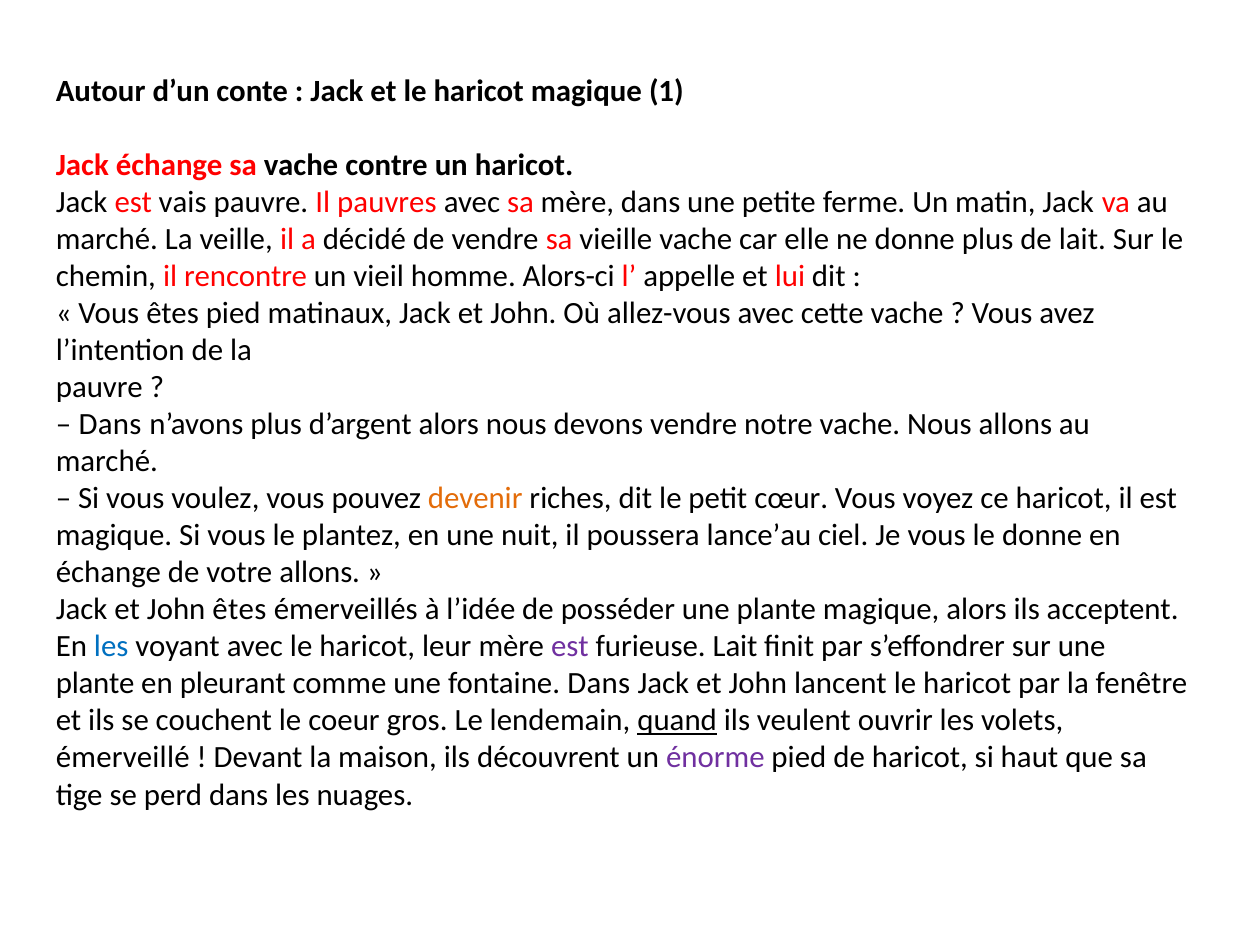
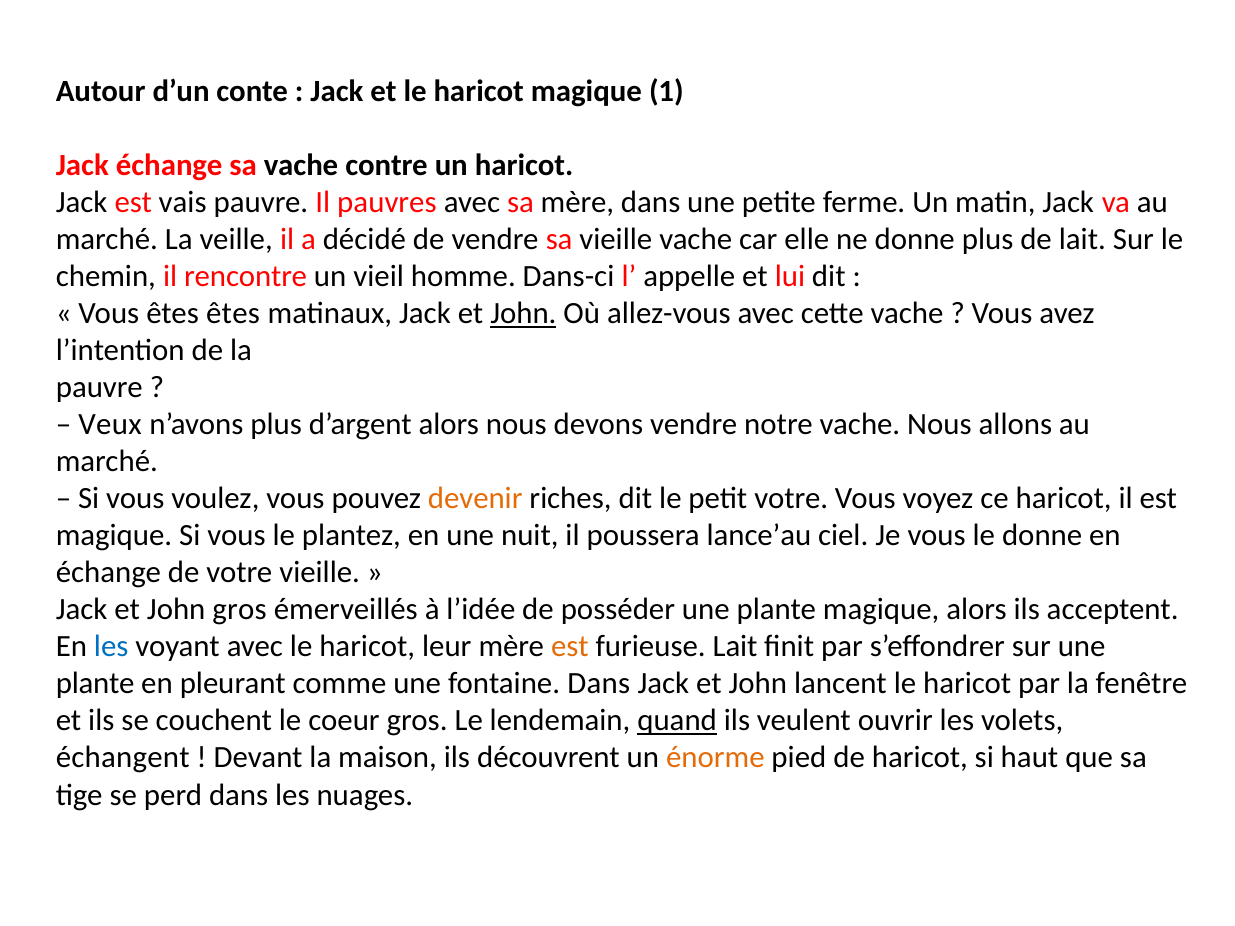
Alors-ci: Alors-ci -> Dans-ci
êtes pied: pied -> êtes
John at (523, 313) underline: none -> present
Dans at (110, 425): Dans -> Veux
petit cœur: cœur -> votre
votre allons: allons -> vieille
John êtes: êtes -> gros
est at (570, 647) colour: purple -> orange
émerveillé: émerveillé -> échangent
énorme colour: purple -> orange
